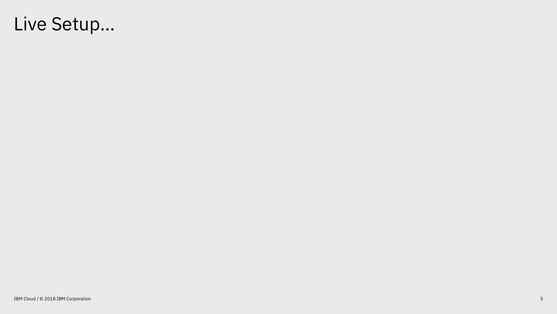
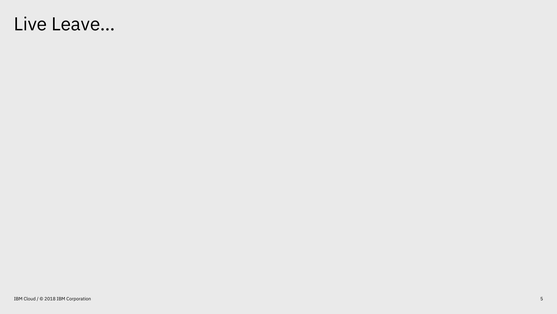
Setup…: Setup… -> Leave…
